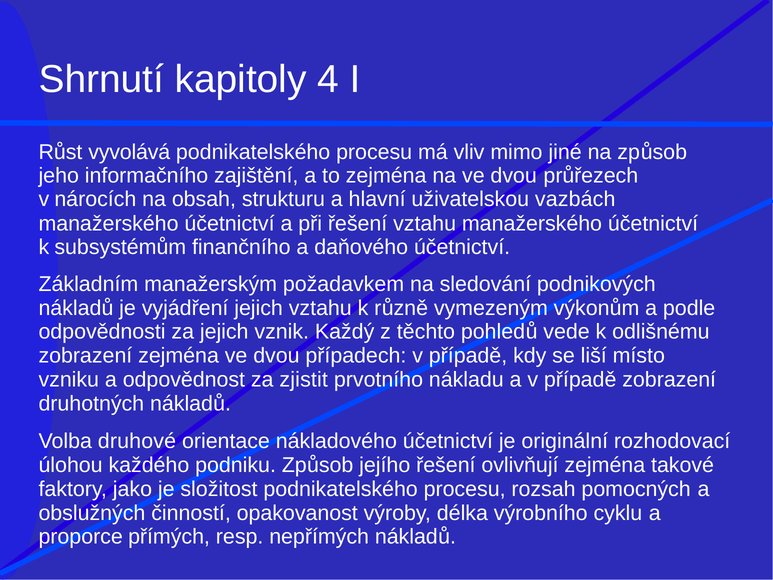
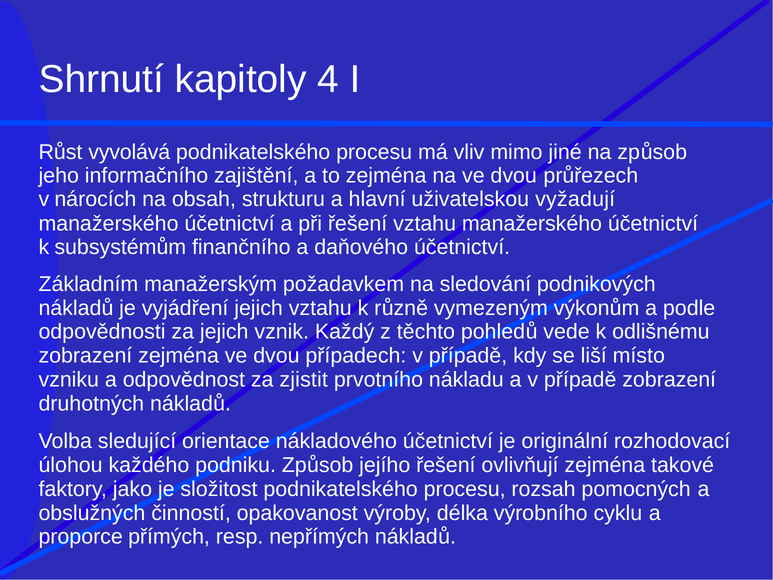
vazbách: vazbách -> vyžadují
druhové: druhové -> sledující
